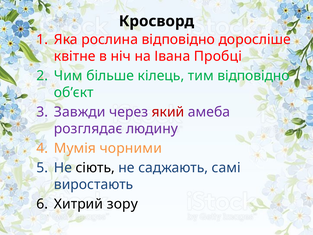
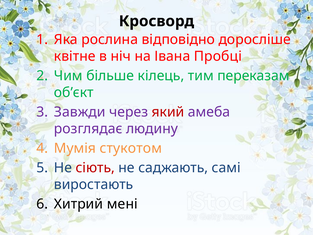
тим відповідно: відповідно -> переказам
чорними: чорними -> стукотом
сіють colour: black -> red
зору: зору -> мені
